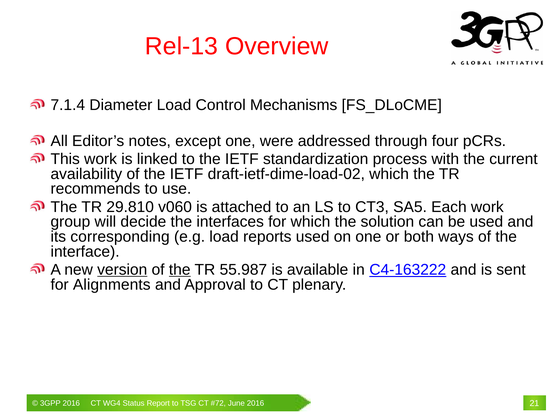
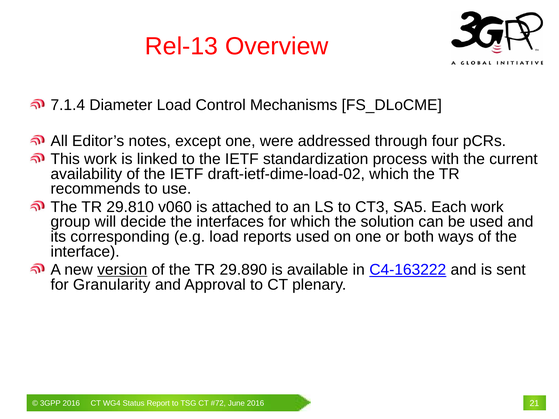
the at (180, 270) underline: present -> none
55.987: 55.987 -> 29.890
Alignments: Alignments -> Granularity
